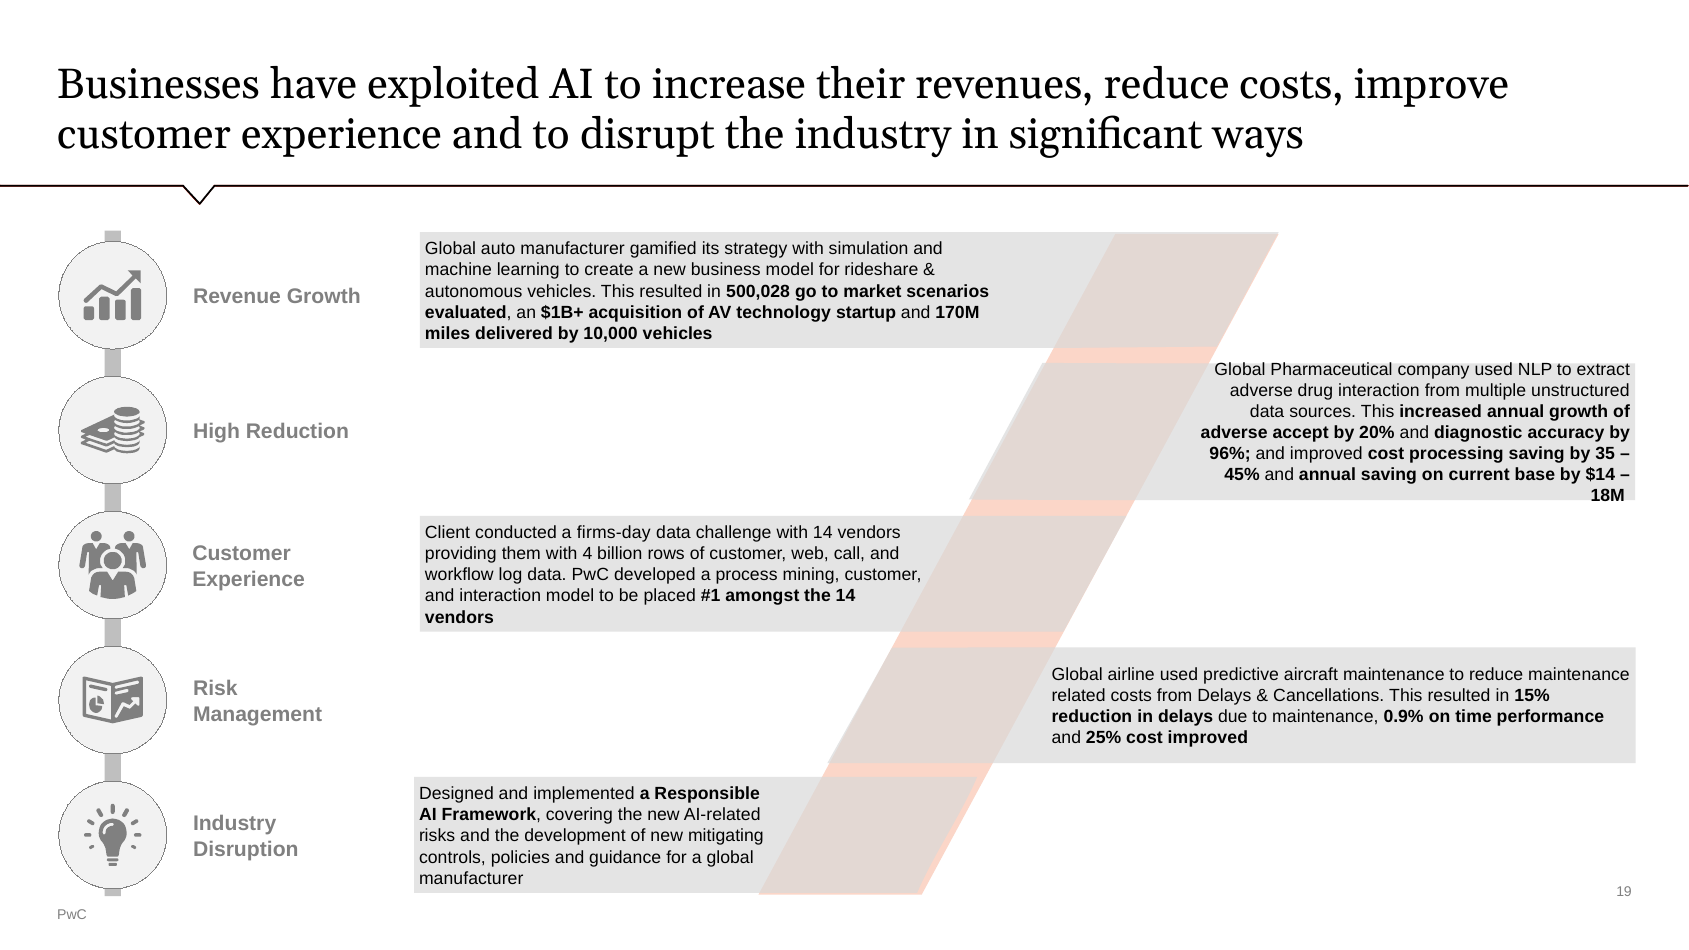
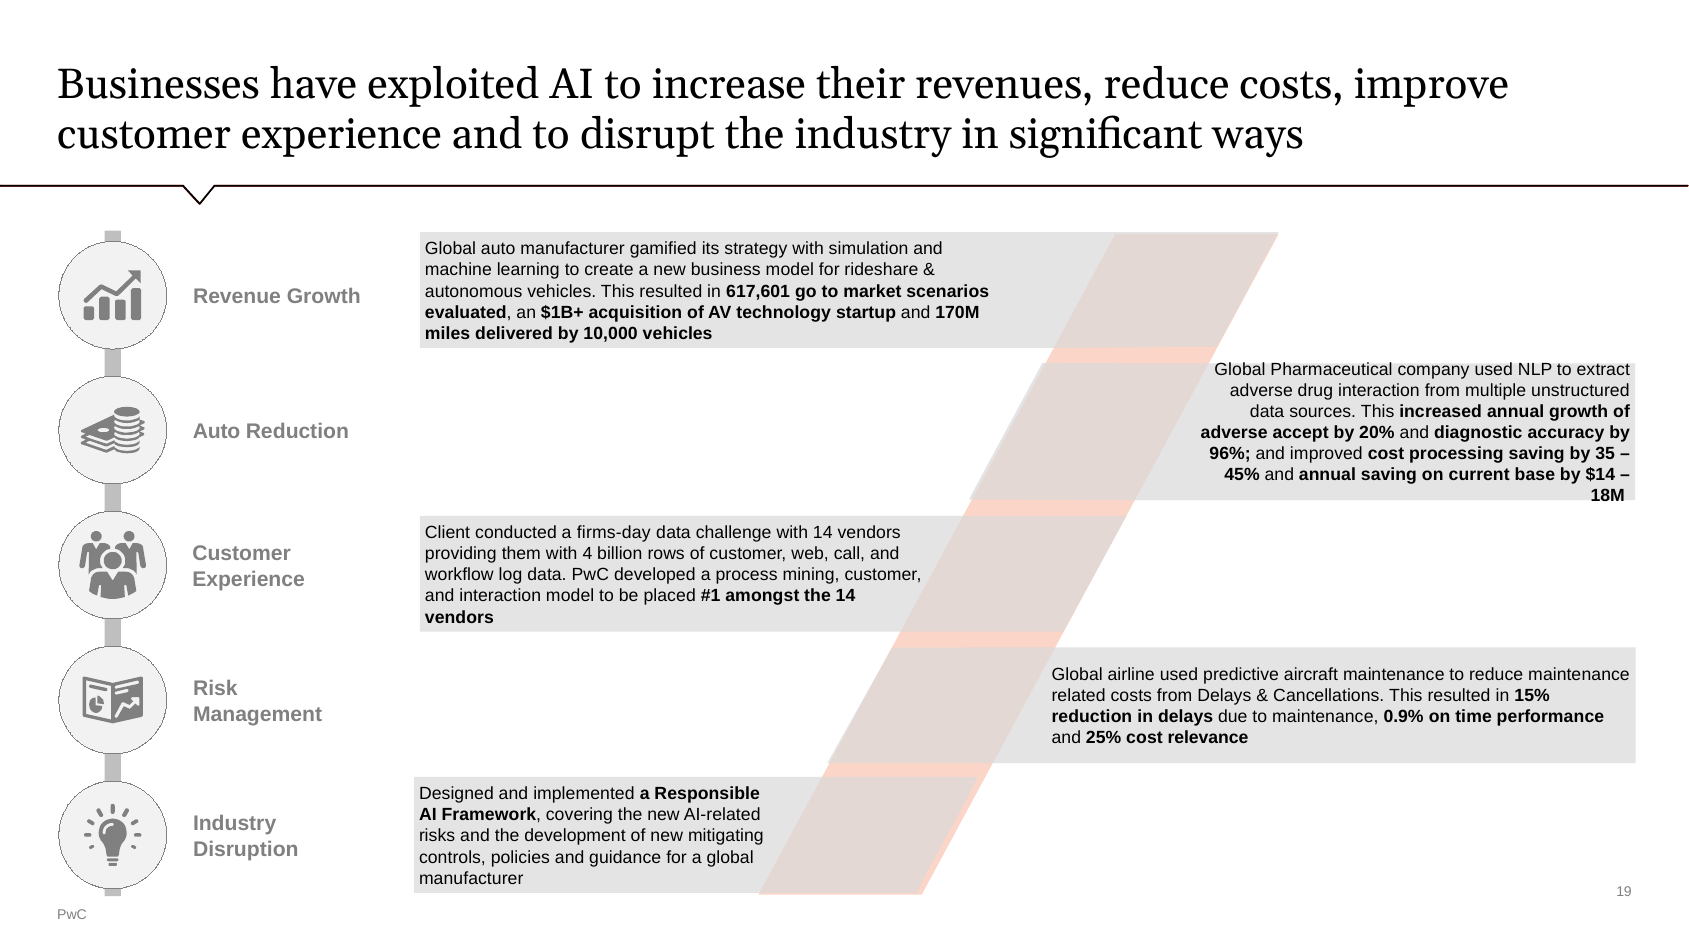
500,028: 500,028 -> 617,601
High at (217, 432): High -> Auto
cost improved: improved -> relevance
